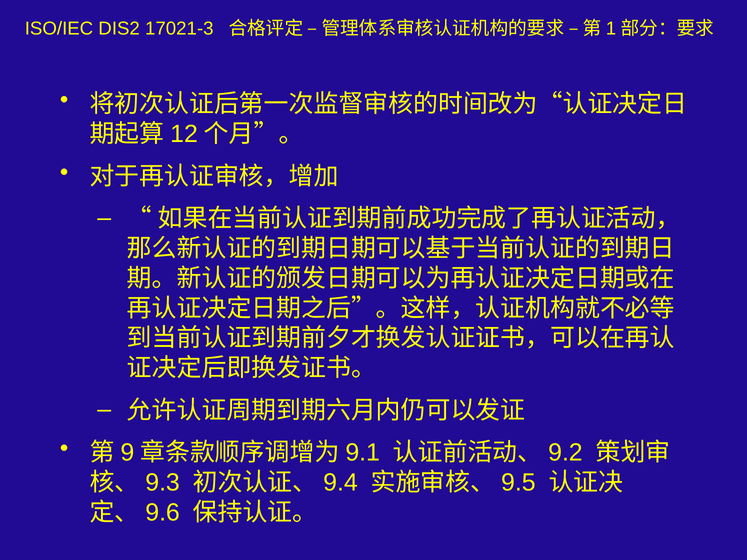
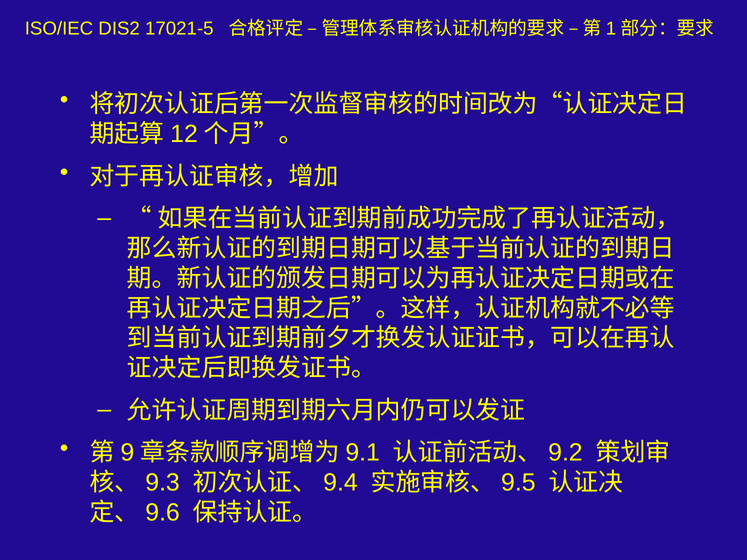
17021-3: 17021-3 -> 17021-5
